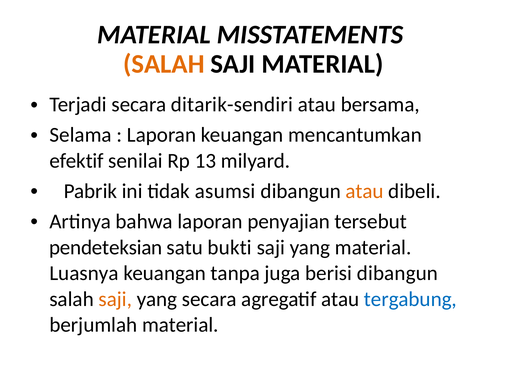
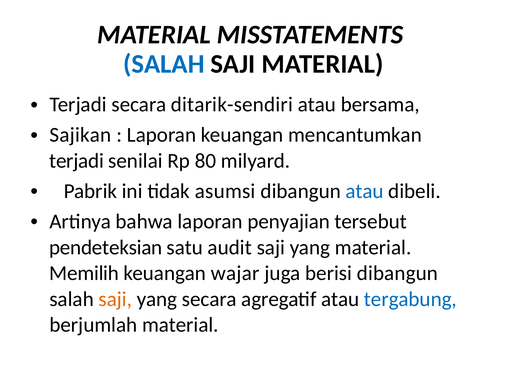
SALAH at (164, 64) colour: orange -> blue
Selama: Selama -> Sajikan
efektif at (77, 161): efektif -> terjadi
13: 13 -> 80
atau at (365, 191) colour: orange -> blue
bukti: bukti -> audit
Luasnya: Luasnya -> Memilih
tanpa: tanpa -> wajar
